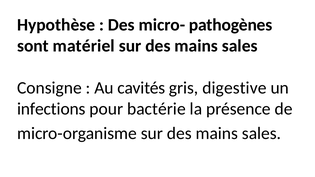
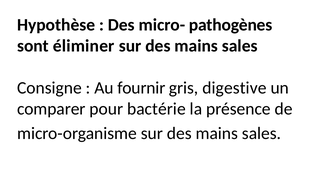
matériel: matériel -> éliminer
cavités: cavités -> fournir
infections: infections -> comparer
